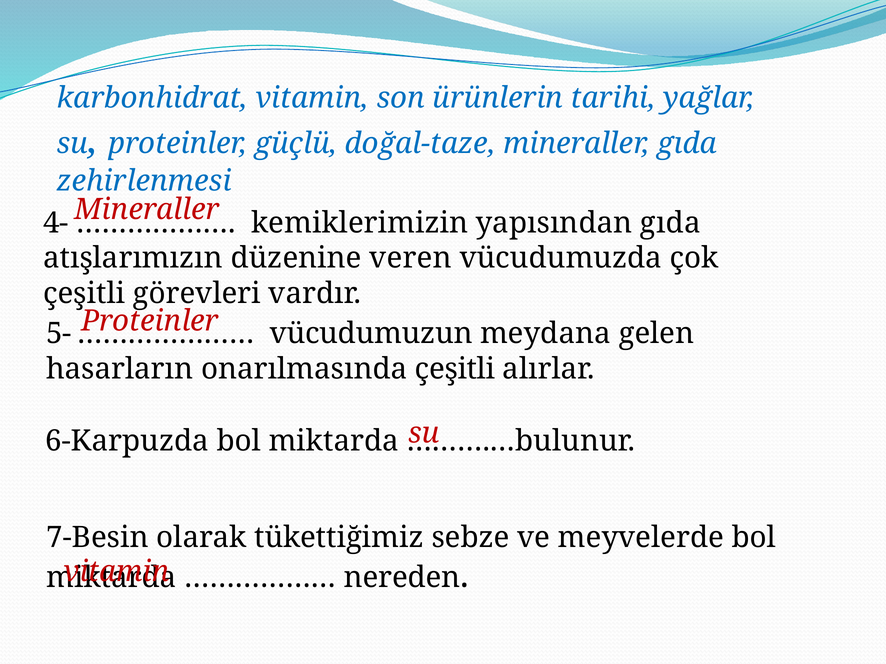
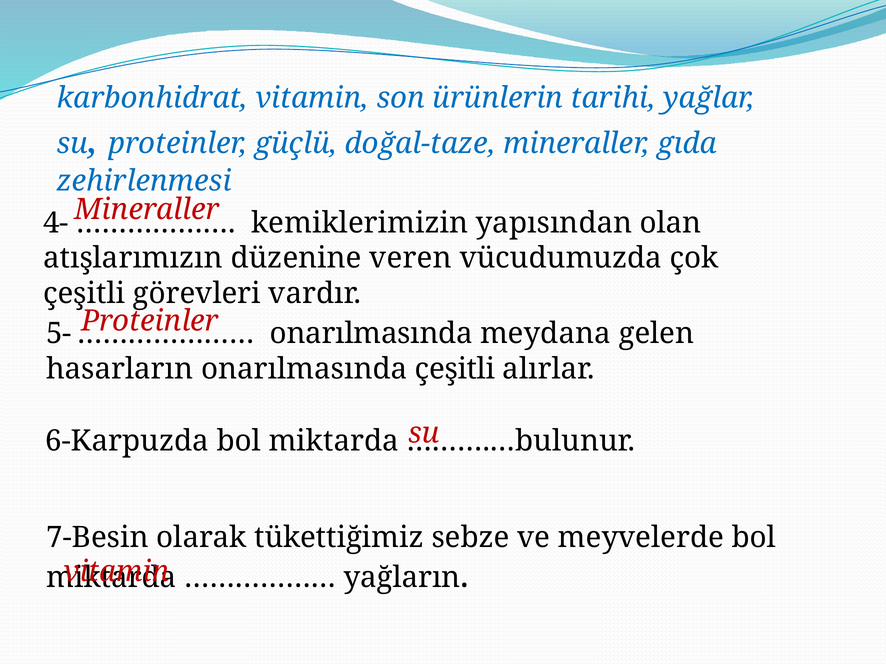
yapısından gıda: gıda -> olan
vücudumuzun at (371, 334): vücudumuzun -> onarılmasında
nereden: nereden -> yağların
